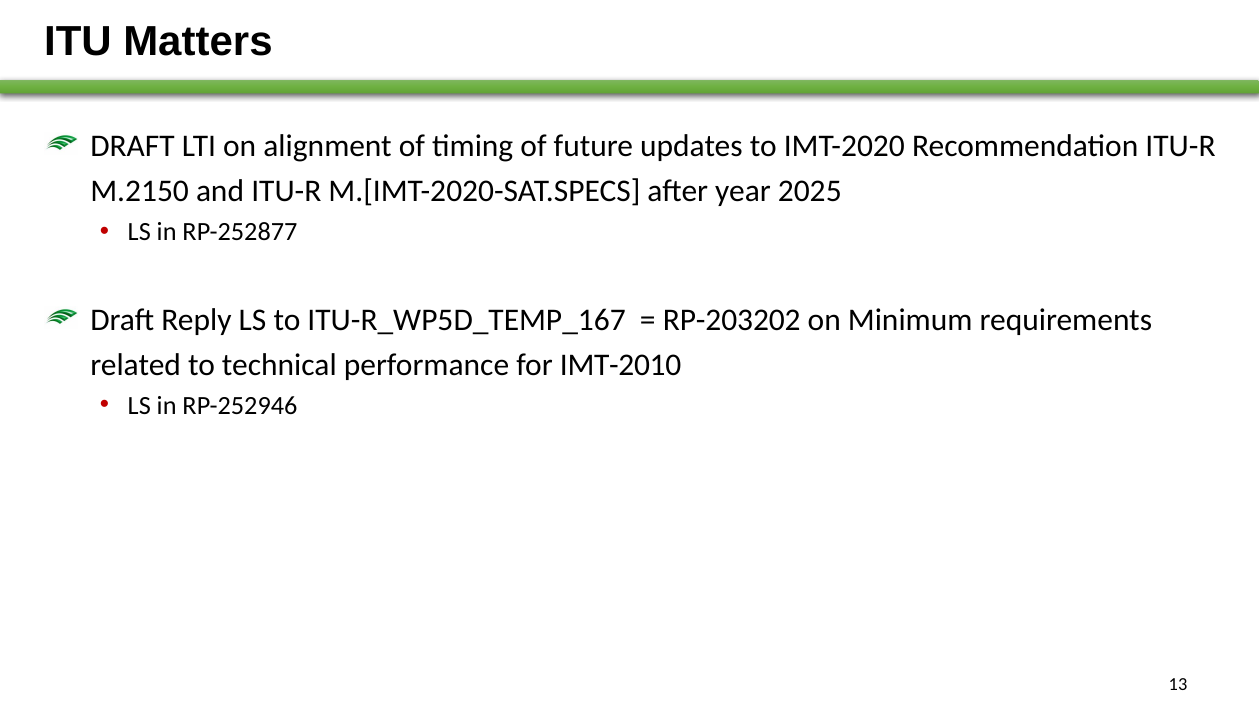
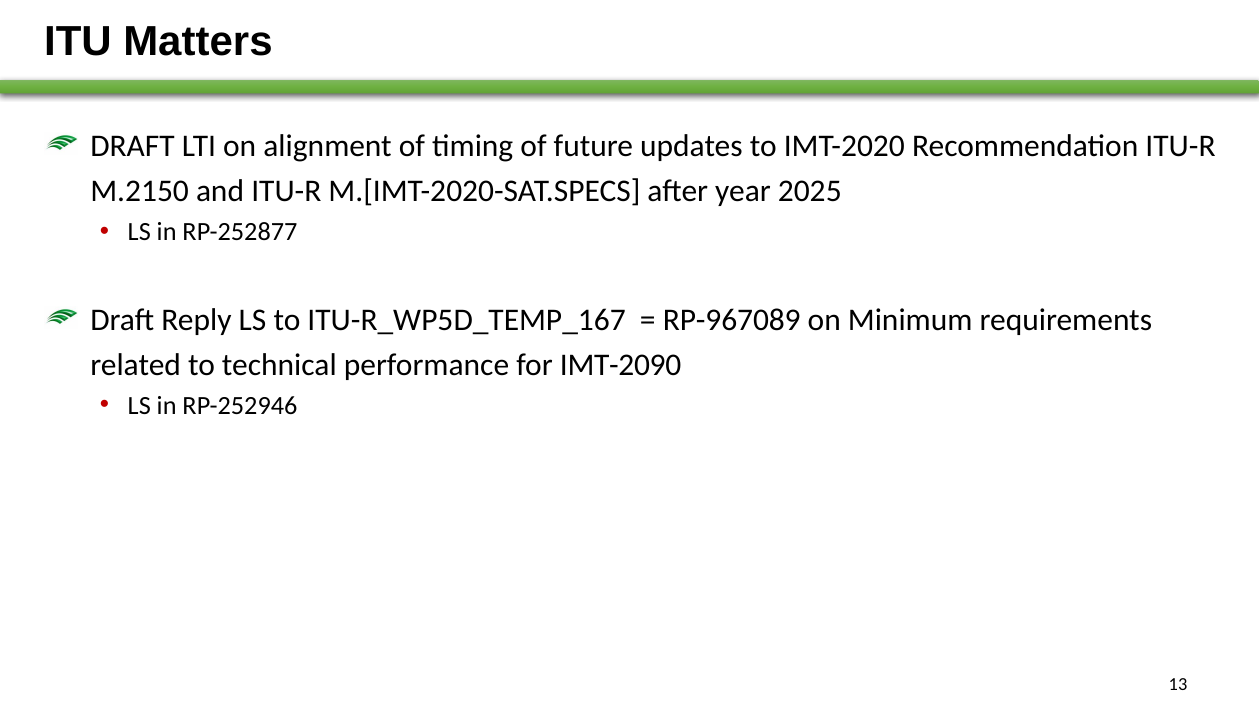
RP-203202: RP-203202 -> RP-967089
IMT-2010: IMT-2010 -> IMT-2090
